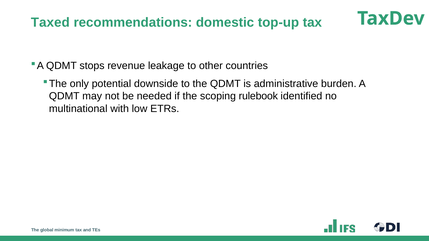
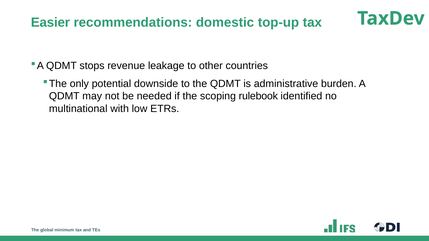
Taxed: Taxed -> Easier
